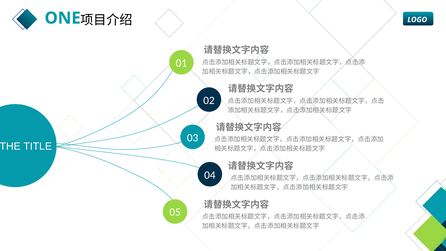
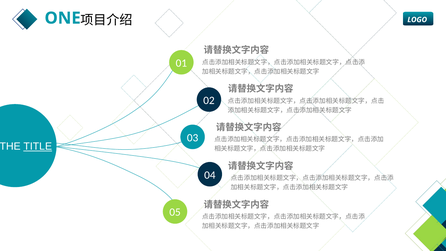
TITLE underline: none -> present
